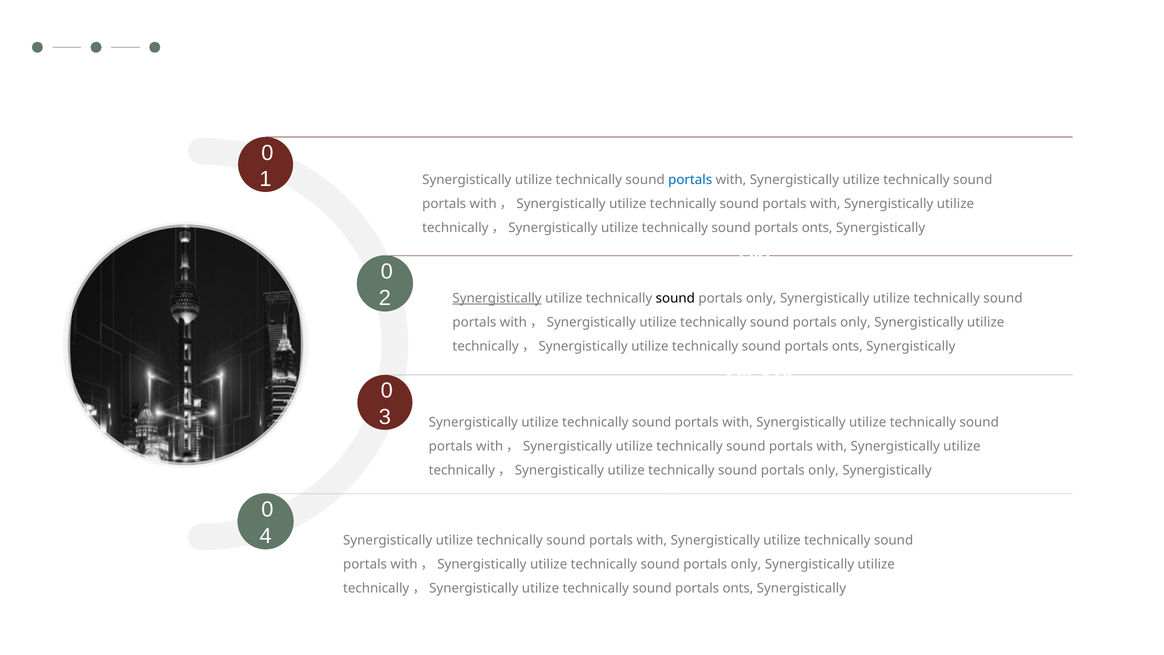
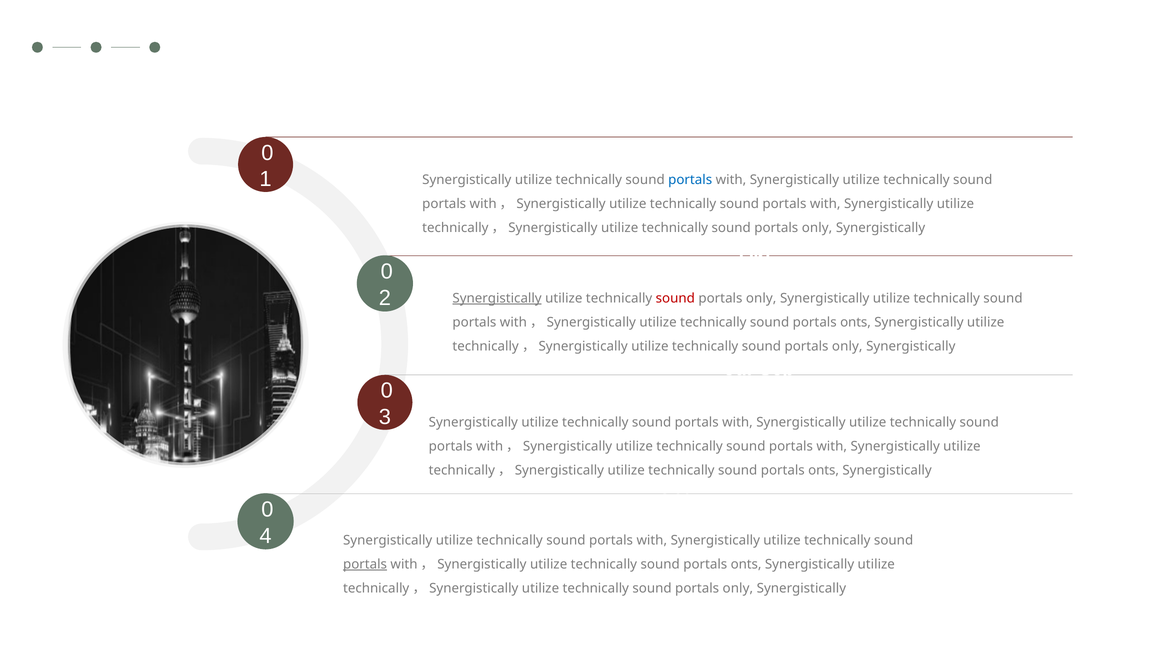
onts at (817, 228): onts -> only
sound at (675, 298) colour: black -> red
only at (855, 322): only -> onts
onts at (847, 346): onts -> only
only at (824, 470): only -> onts
portals at (365, 564) underline: none -> present
only at (746, 564): only -> onts
onts at (738, 588): onts -> only
